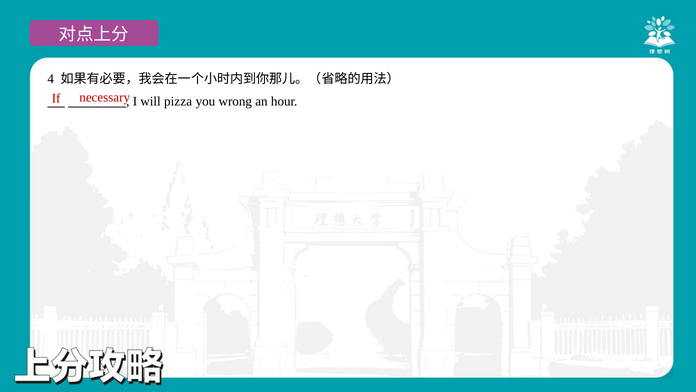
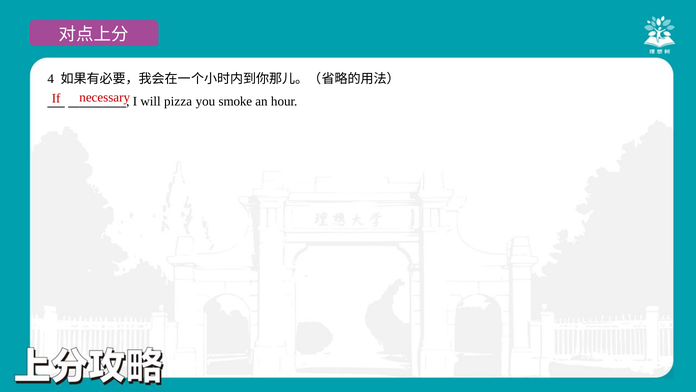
wrong: wrong -> smoke
